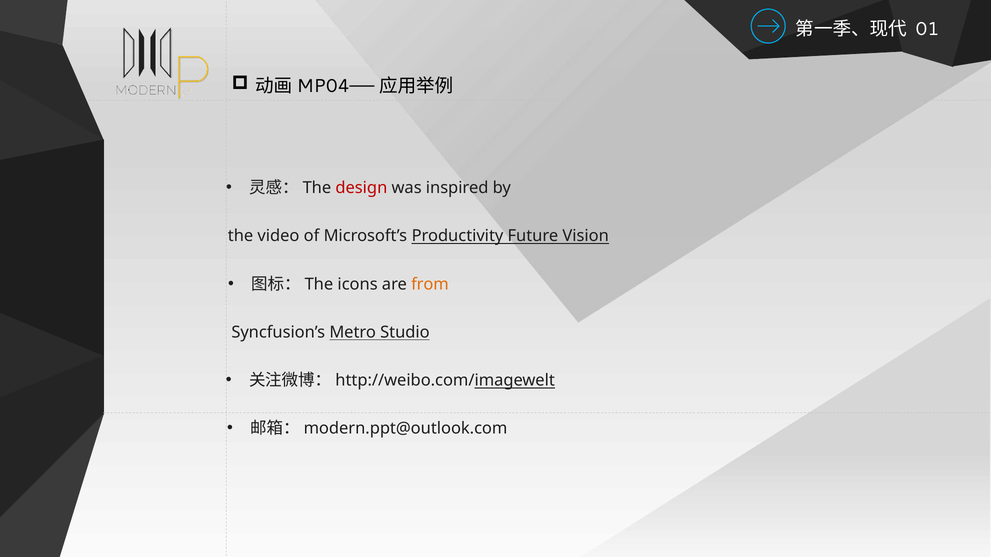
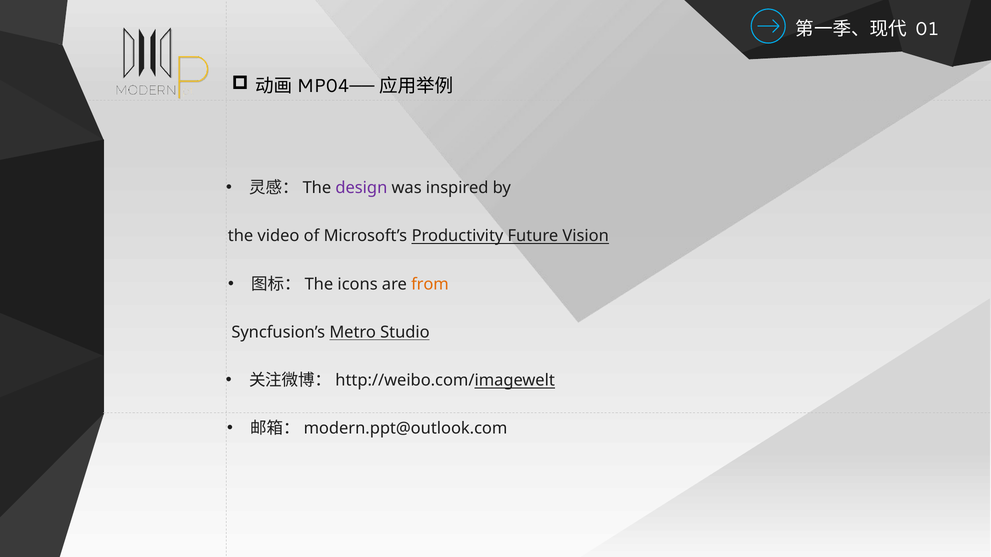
design colour: red -> purple
